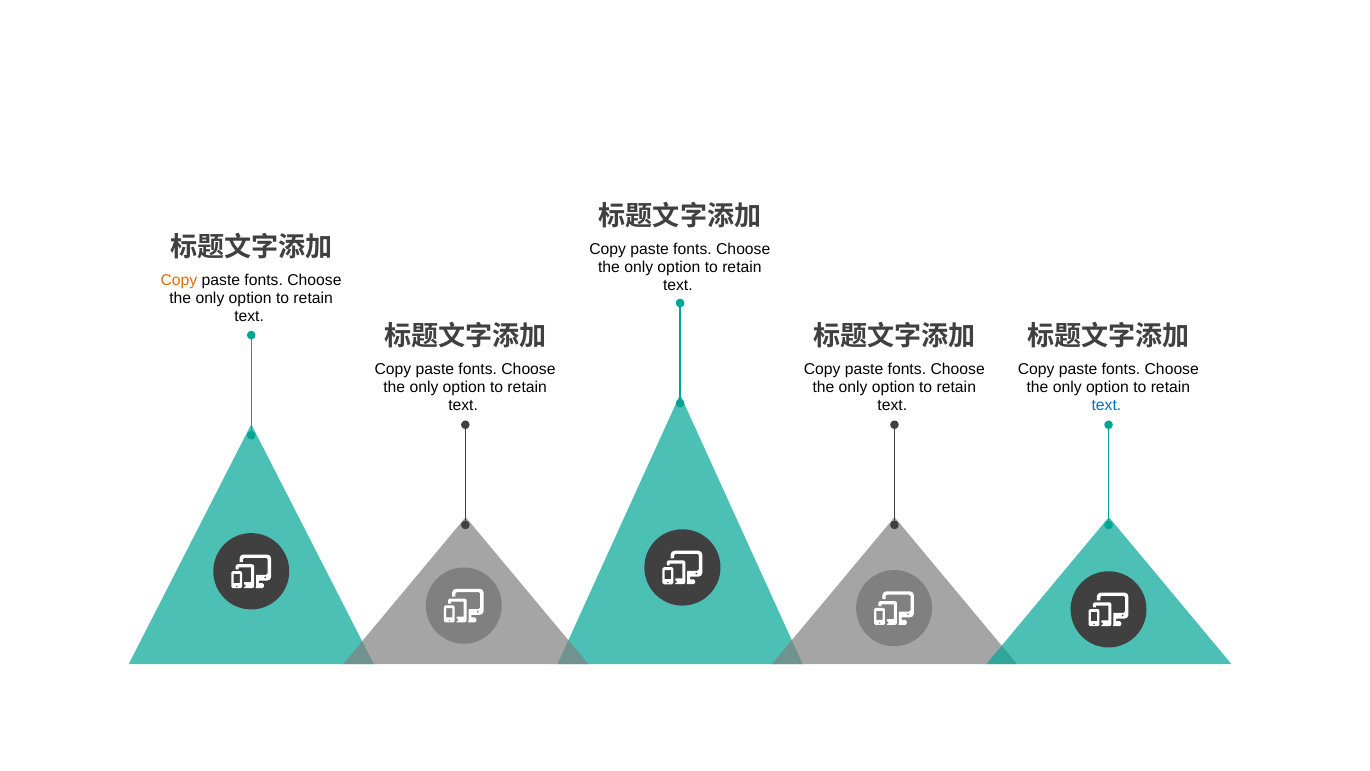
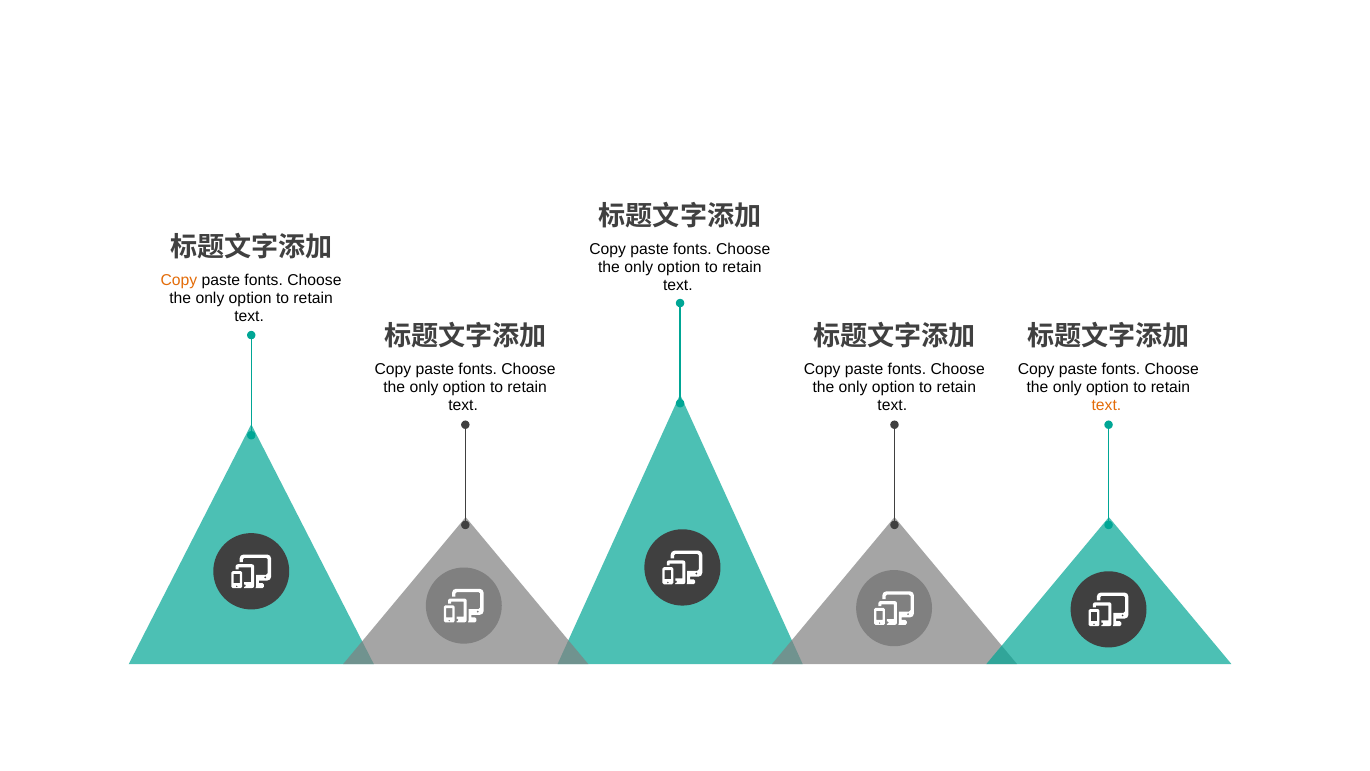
text at (1106, 405) colour: blue -> orange
